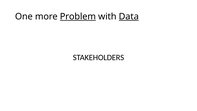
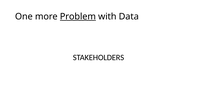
Data underline: present -> none
